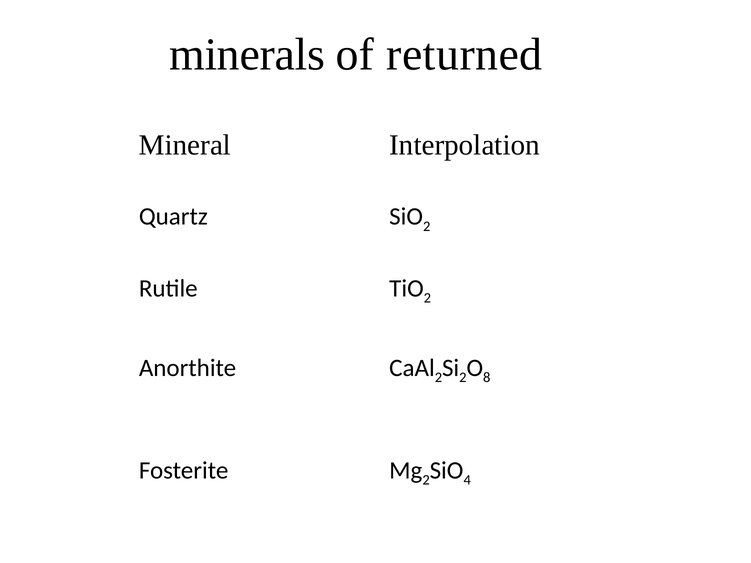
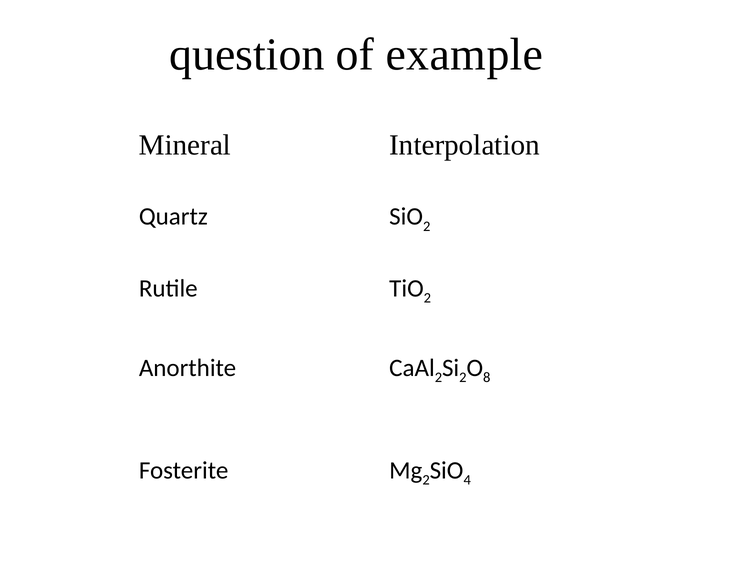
minerals: minerals -> question
returned: returned -> example
